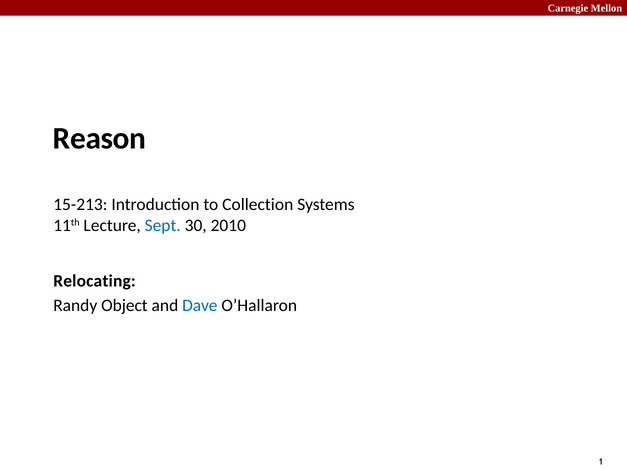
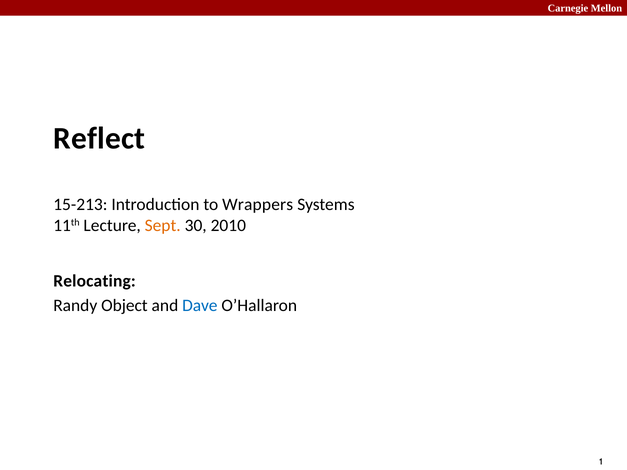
Reason: Reason -> Reflect
Collection: Collection -> Wrappers
Sept colour: blue -> orange
